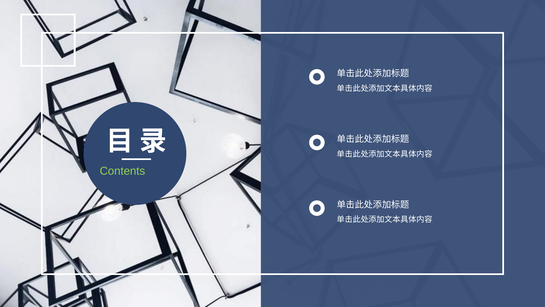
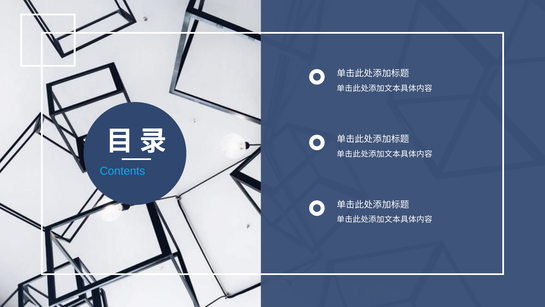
Contents colour: light green -> light blue
